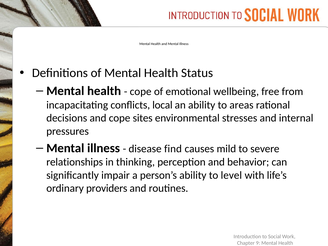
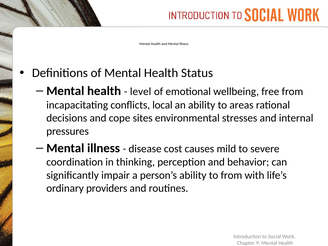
cope at (141, 91): cope -> level
find: find -> cost
relationships: relationships -> coordination
to level: level -> from
